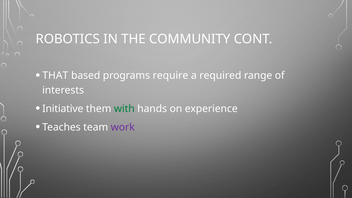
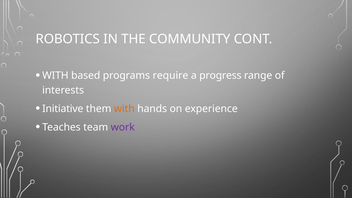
THAT at (55, 76): THAT -> WITH
required: required -> progress
with at (124, 109) colour: green -> orange
